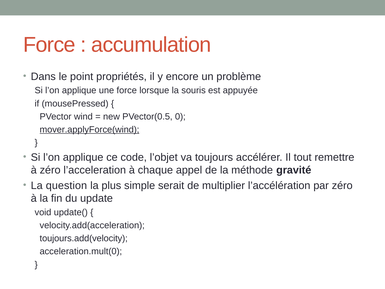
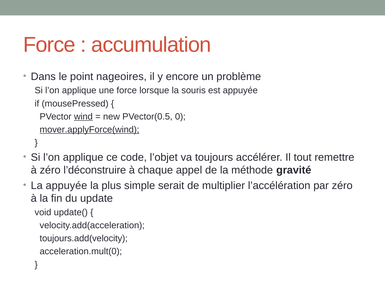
propriétés: propriétés -> nageoires
wind underline: none -> present
l’acceleration: l’acceleration -> l’déconstruire
La question: question -> appuyée
